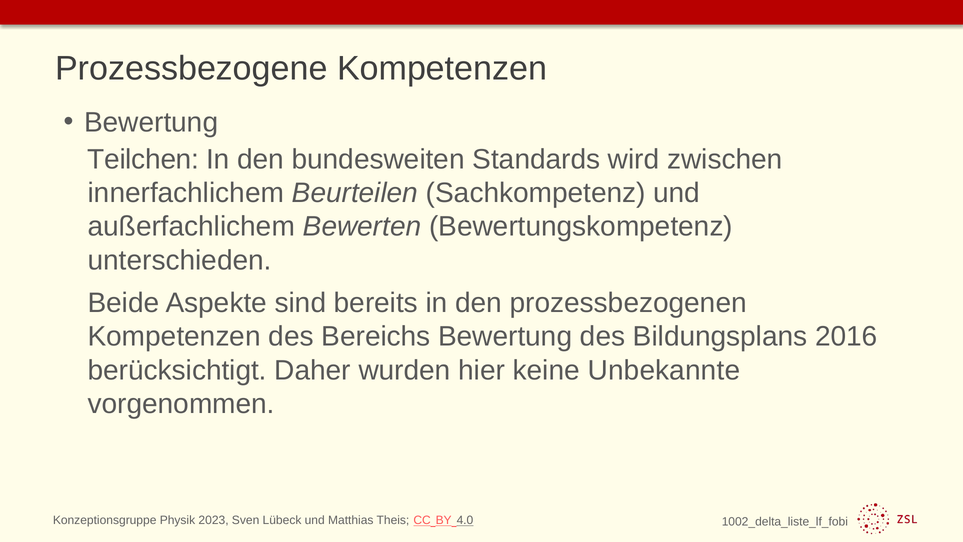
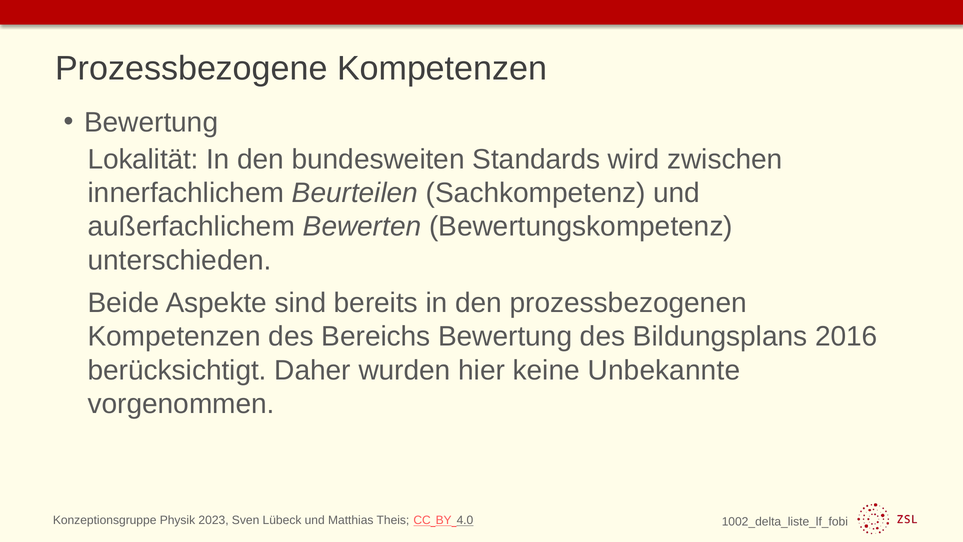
Teilchen: Teilchen -> Lokalität
